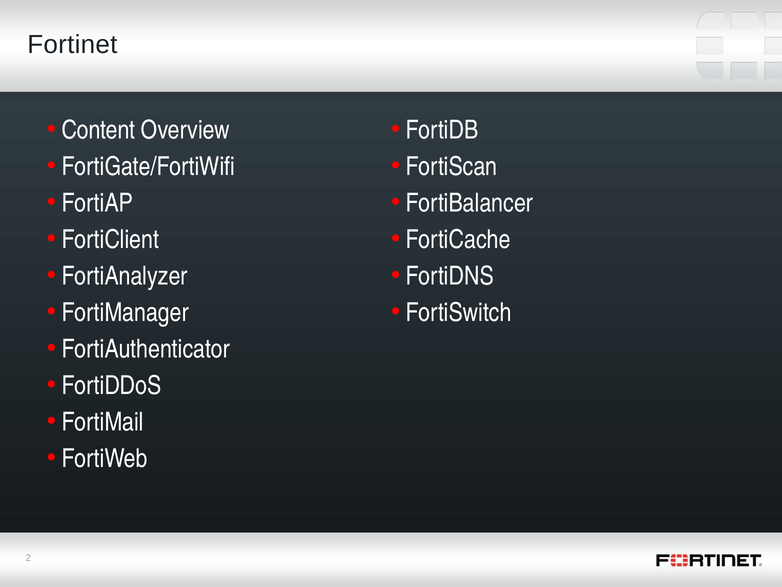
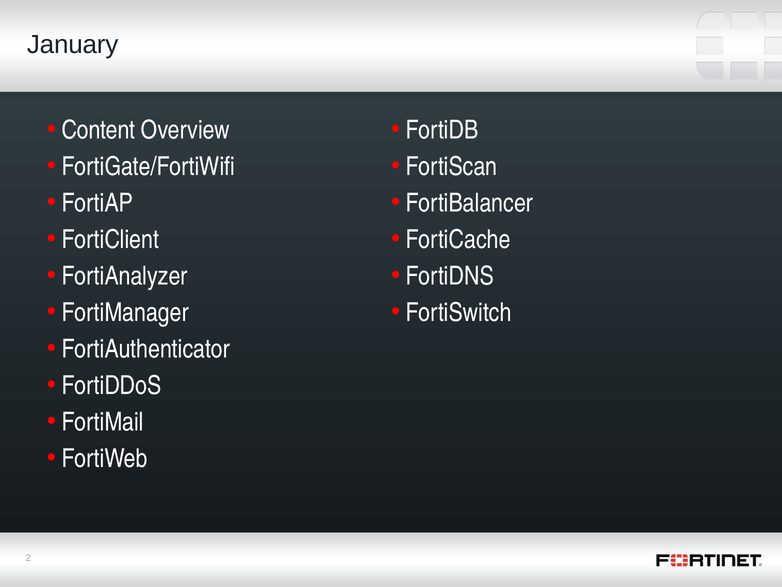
Fortinet: Fortinet -> January
